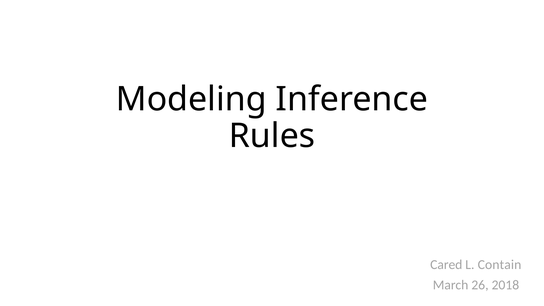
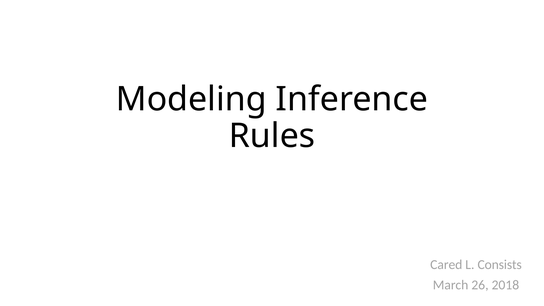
Contain: Contain -> Consists
